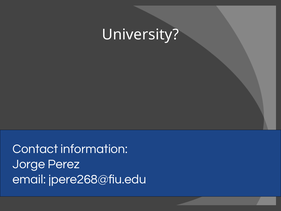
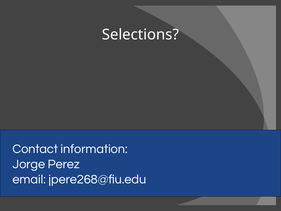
University: University -> Selections
